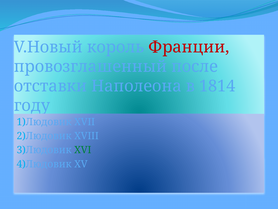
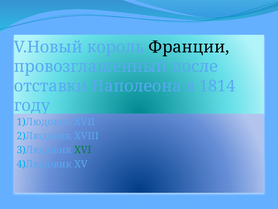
Франции colour: red -> black
